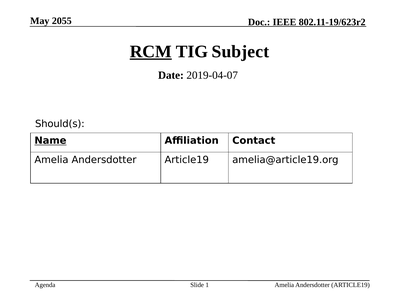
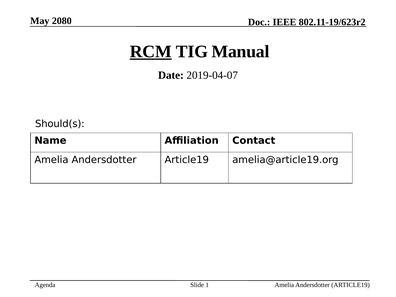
2055: 2055 -> 2080
Subject: Subject -> Manual
Name underline: present -> none
